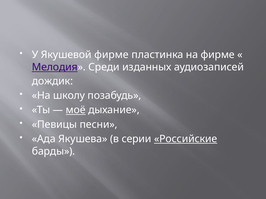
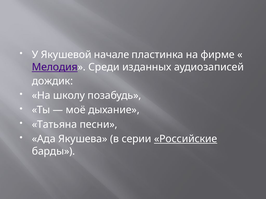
Якушевой фирме: фирме -> начале
моё underline: present -> none
Певицы: Певицы -> Татьяна
